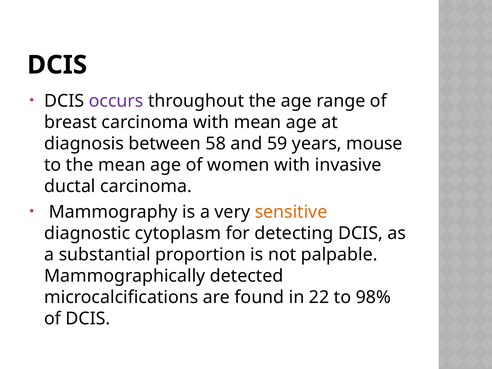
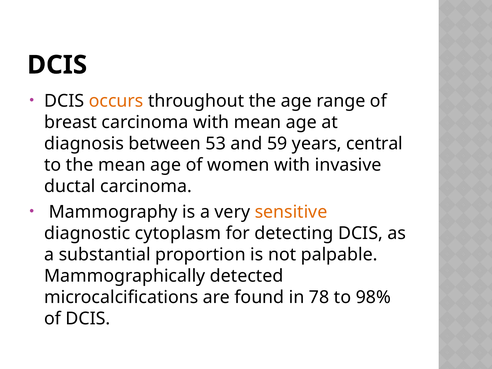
occurs colour: purple -> orange
58: 58 -> 53
mouse: mouse -> central
22: 22 -> 78
